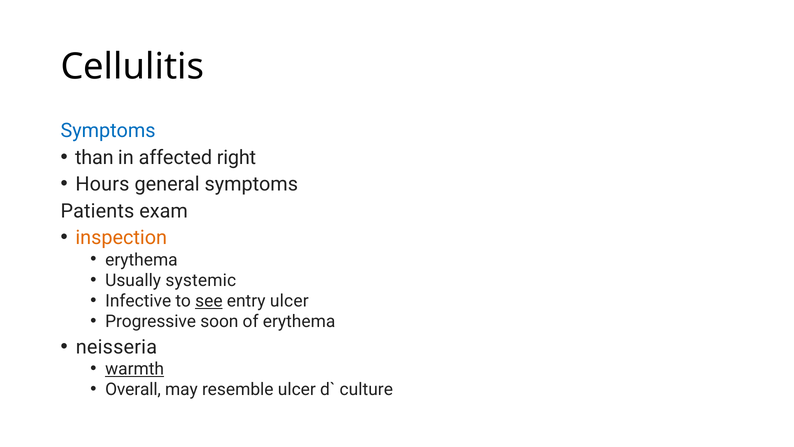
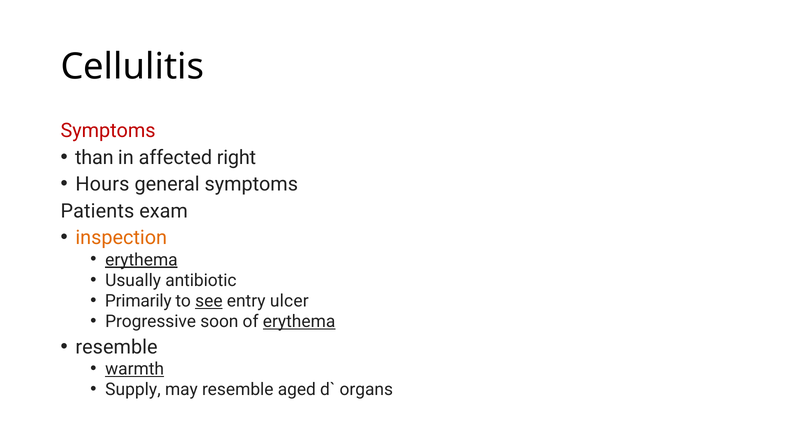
Symptoms at (108, 131) colour: blue -> red
erythema at (141, 260) underline: none -> present
systemic: systemic -> antibiotic
Infective: Infective -> Primarily
erythema at (299, 321) underline: none -> present
neisseria at (116, 347): neisseria -> resemble
Overall: Overall -> Supply
resemble ulcer: ulcer -> aged
culture: culture -> organs
